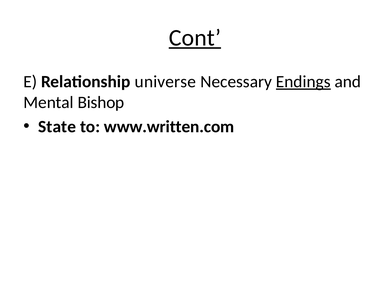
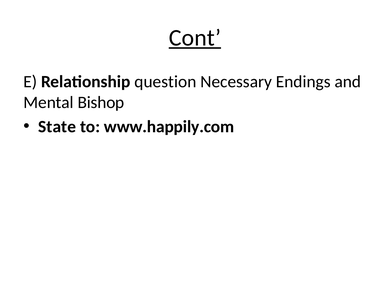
universe: universe -> question
Endings underline: present -> none
www.written.com: www.written.com -> www.happily.com
